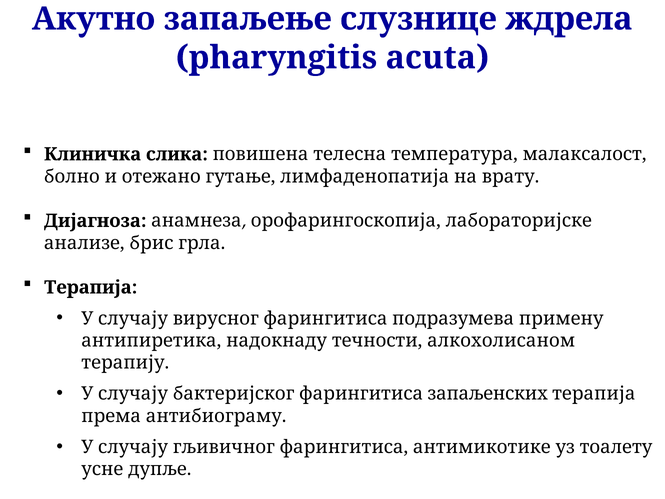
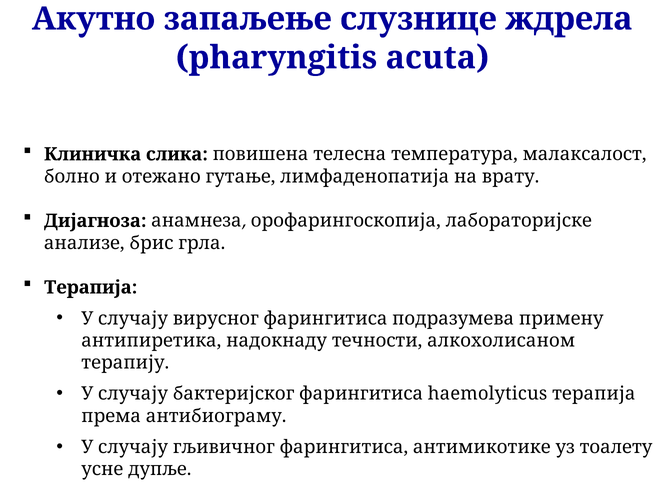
запаљенских: запаљенских -> haemolyticus
